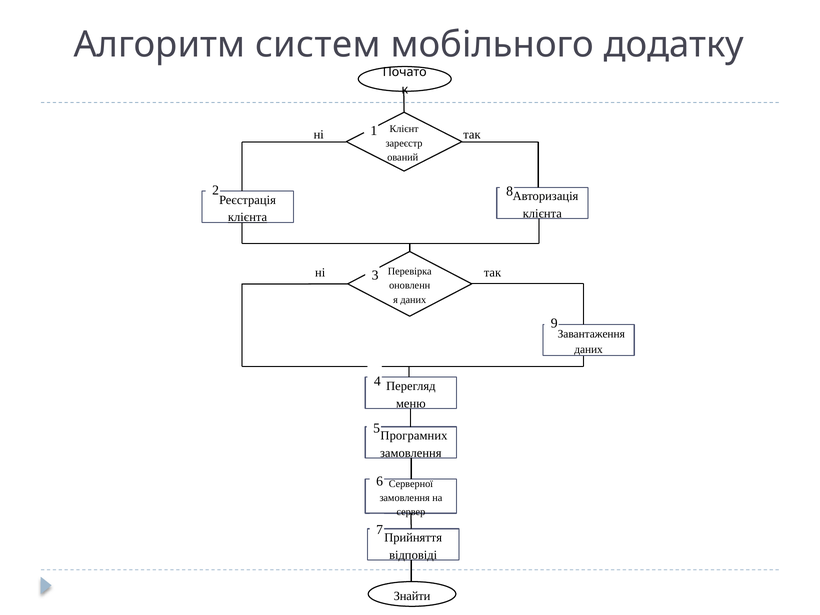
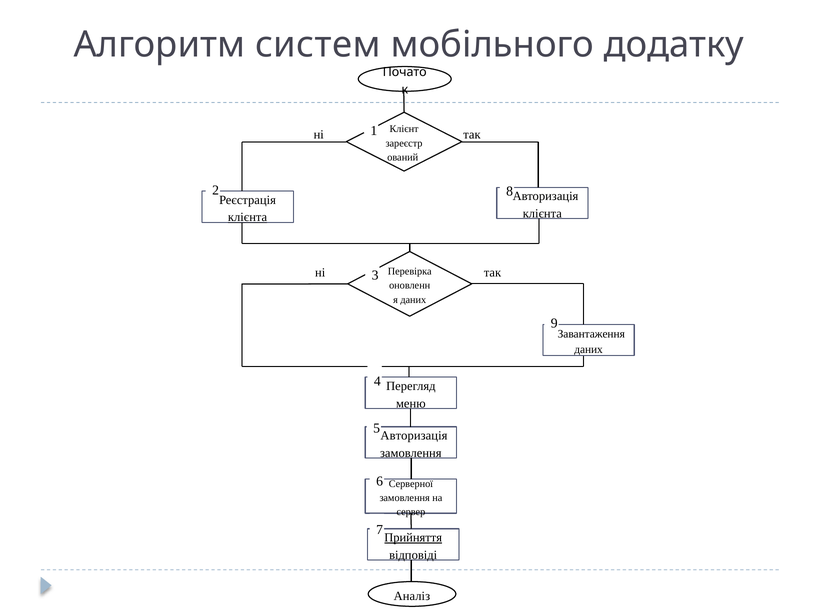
Програмних at (414, 436): Програмних -> Авторизація
Прийняття underline: none -> present
Знайти: Знайти -> Аналіз
